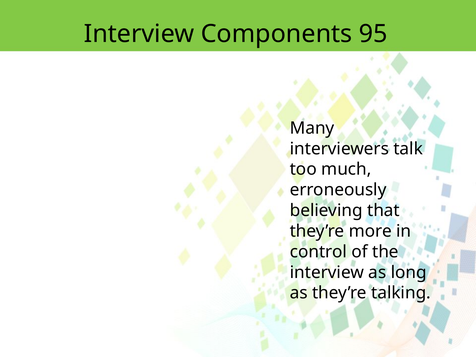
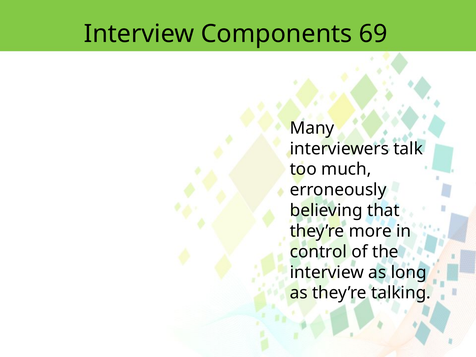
95: 95 -> 69
